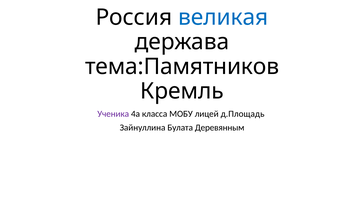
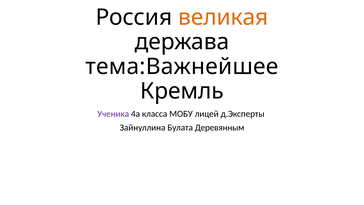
великая colour: blue -> orange
тема:Памятников: тема:Памятников -> тема:Важнейшее
д.Площадь: д.Площадь -> д.Эксперты
